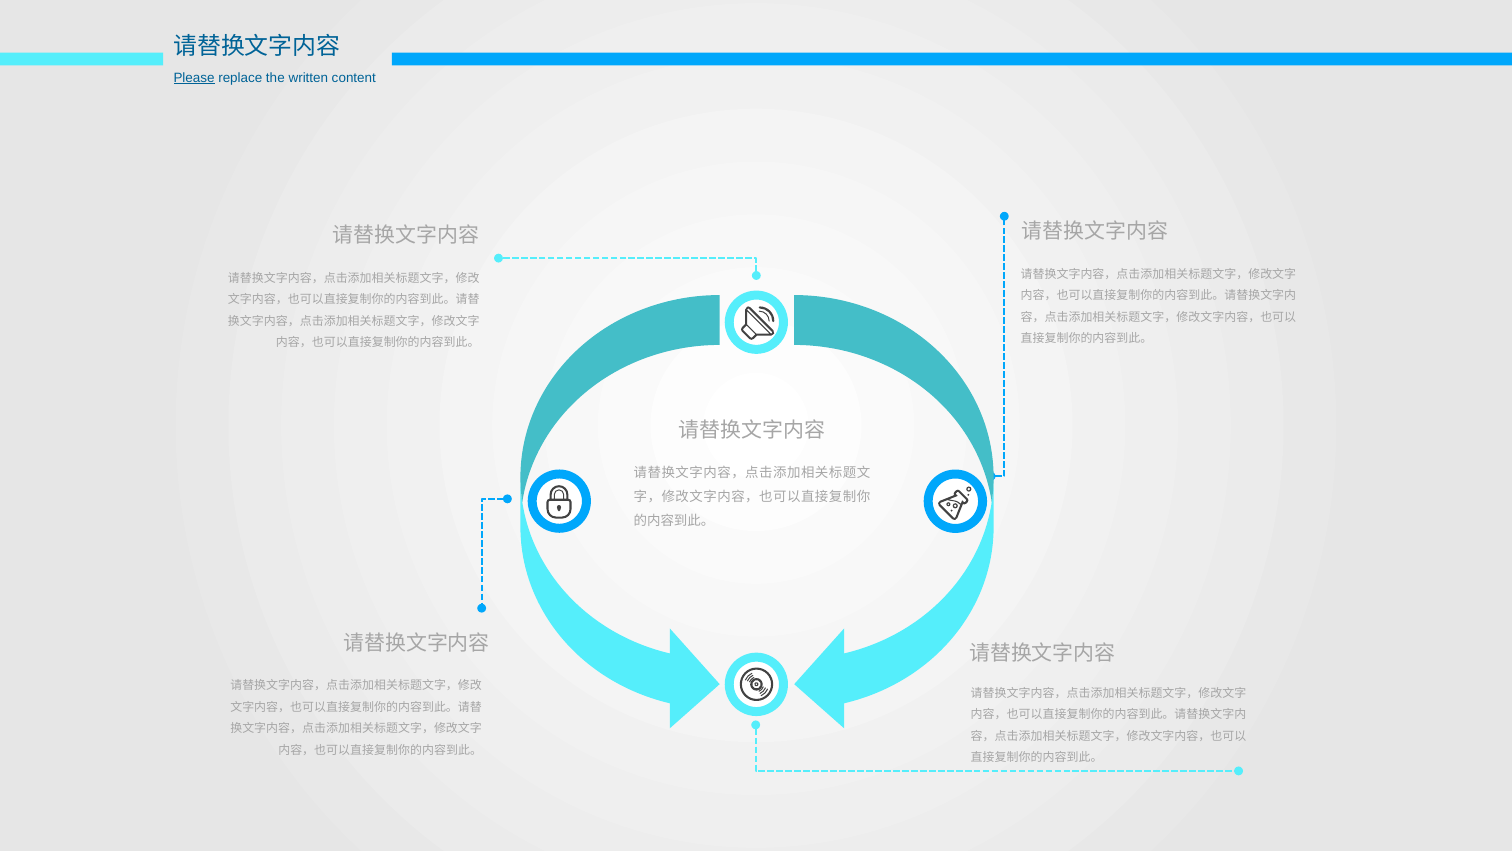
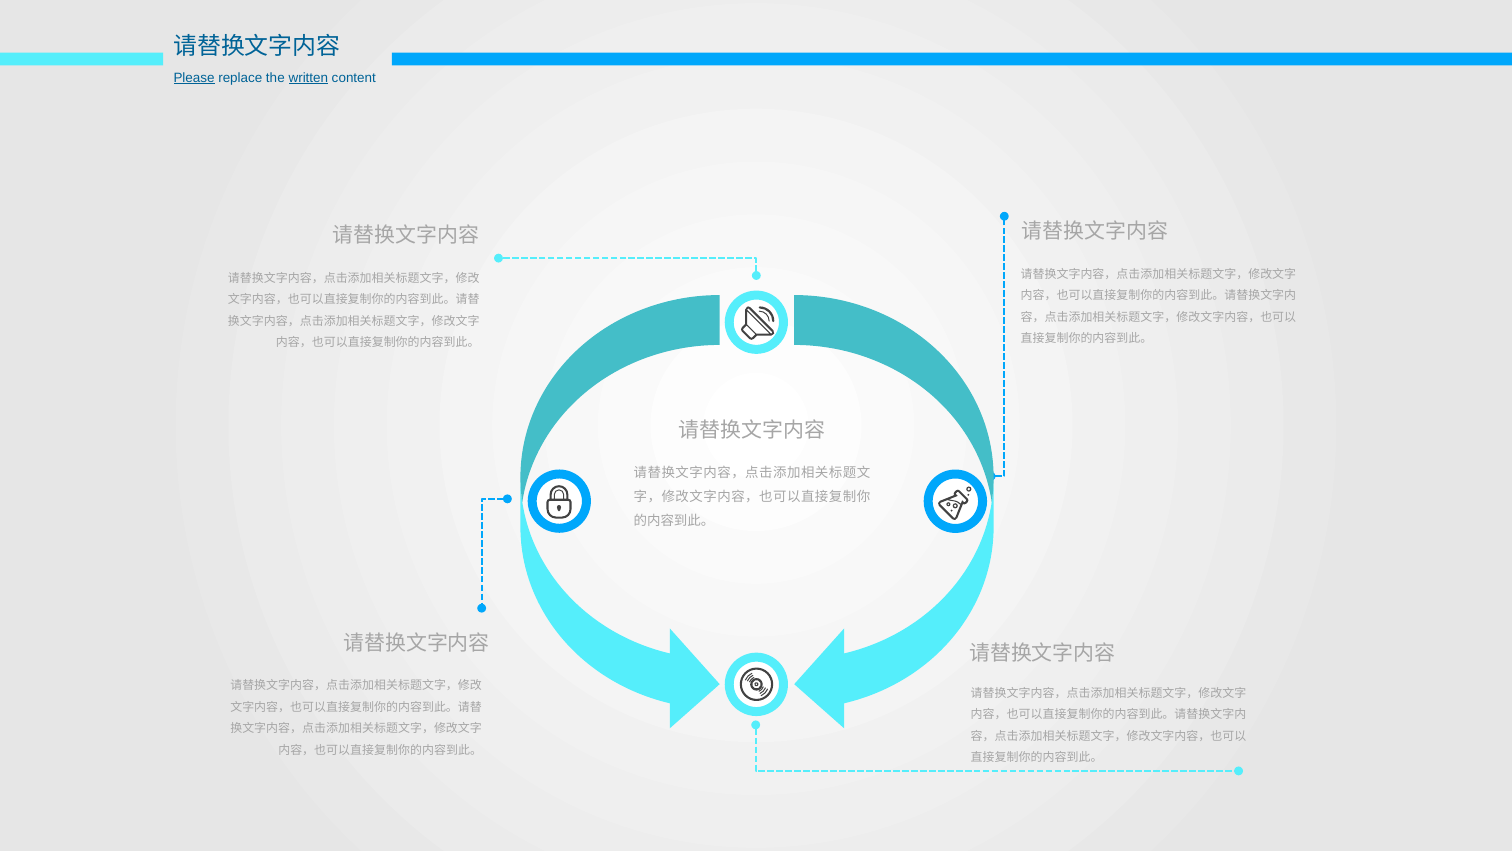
written underline: none -> present
